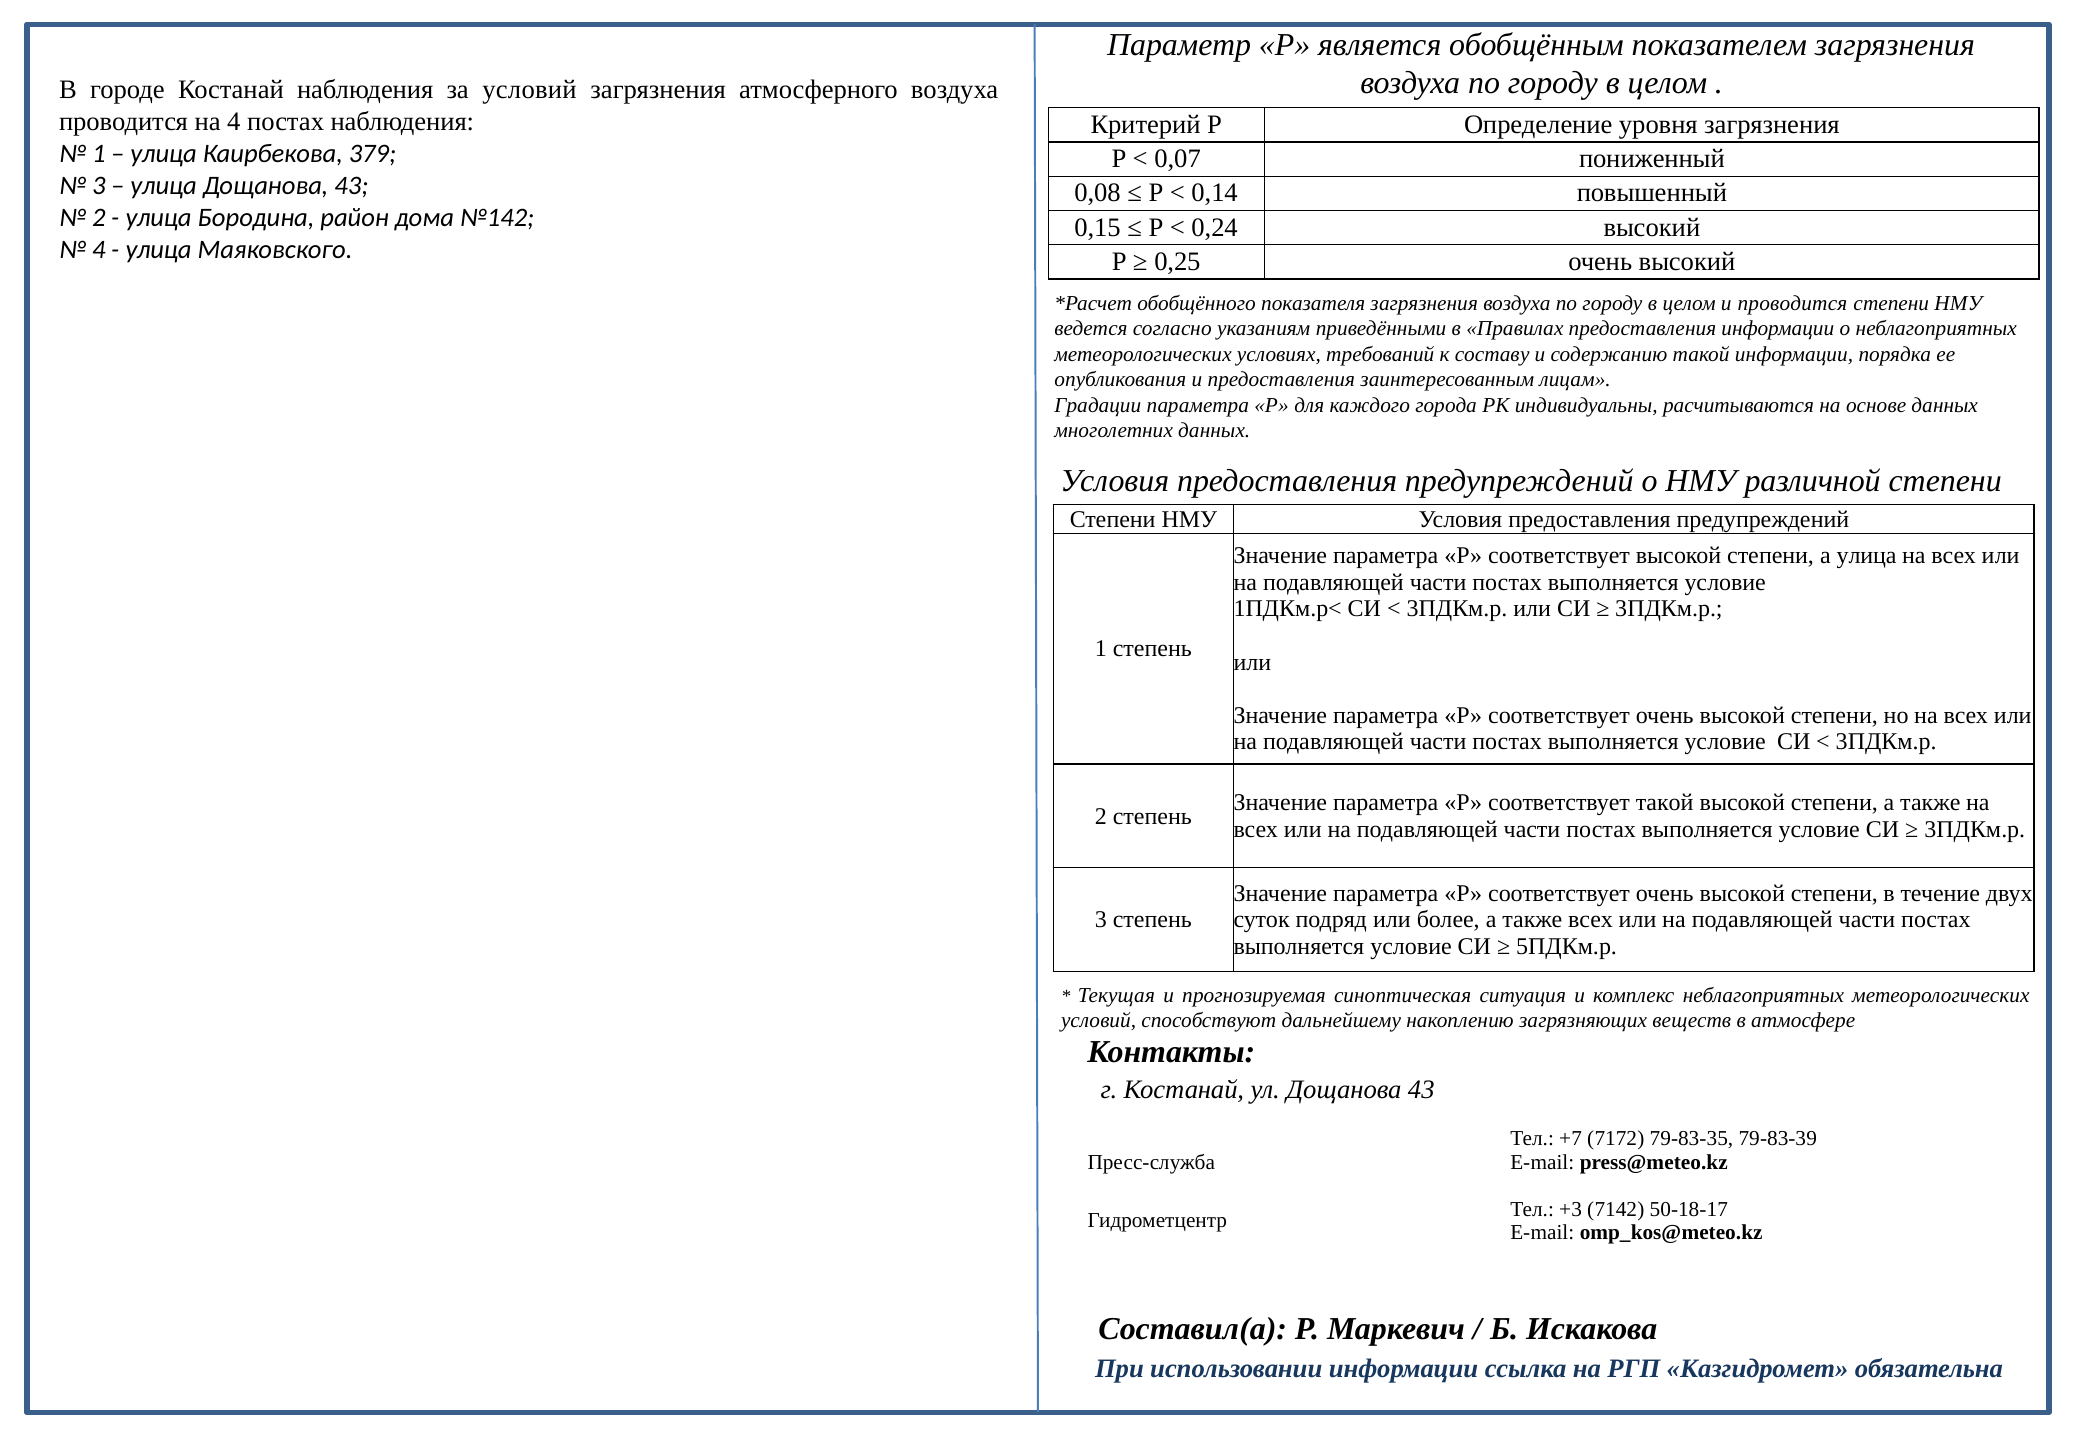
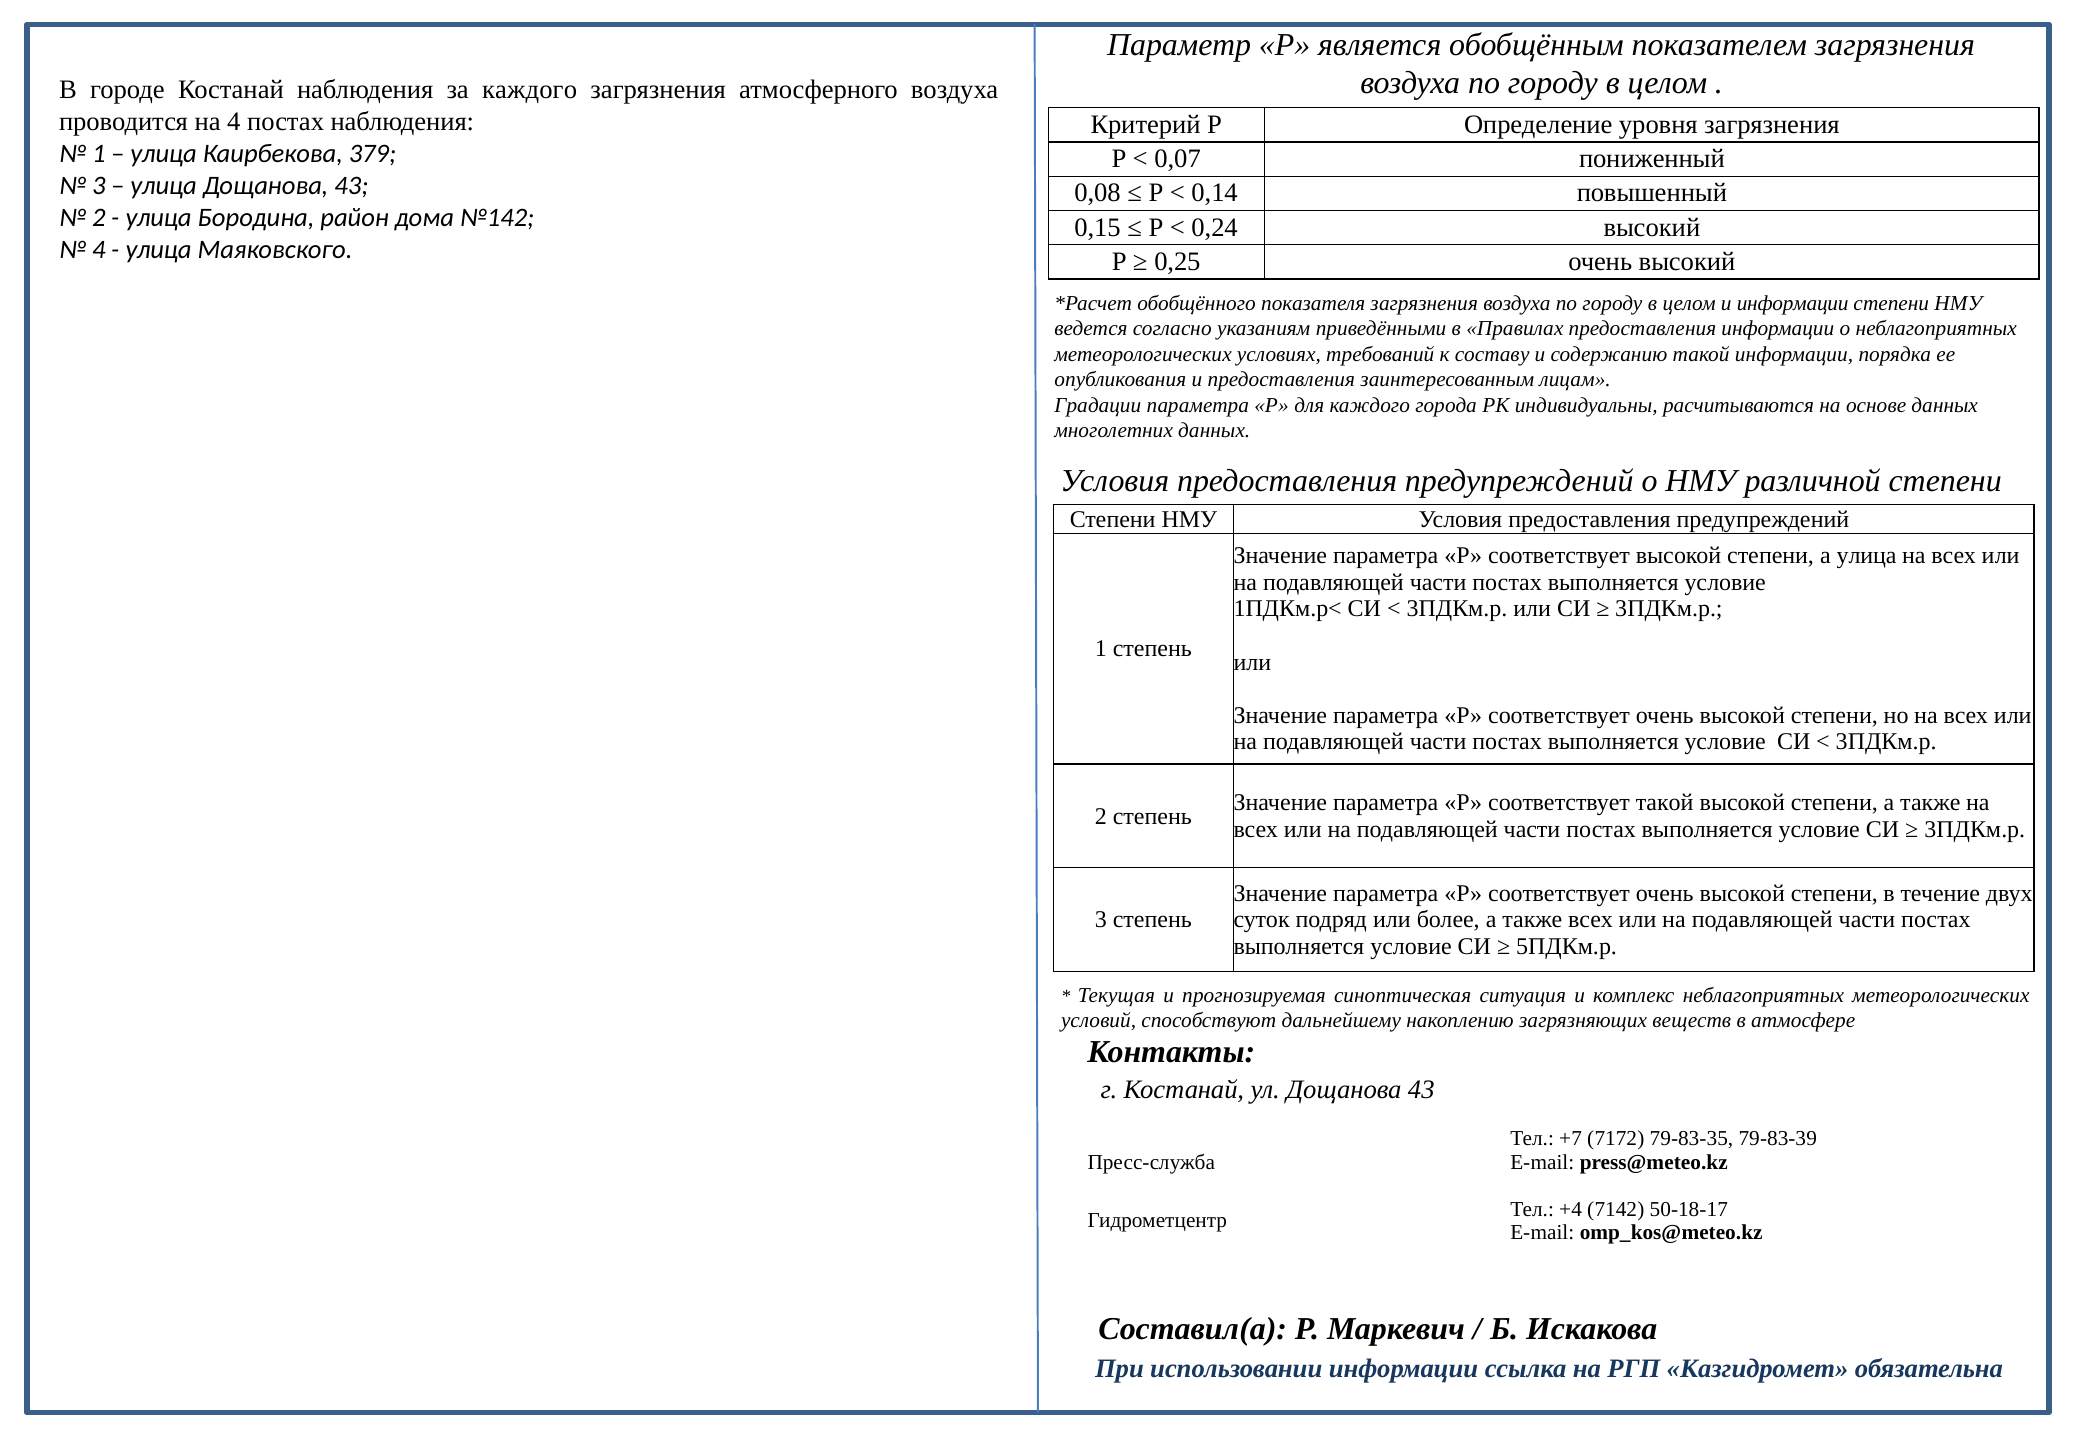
за условий: условий -> каждого
и проводится: проводится -> информации
+3: +3 -> +4
